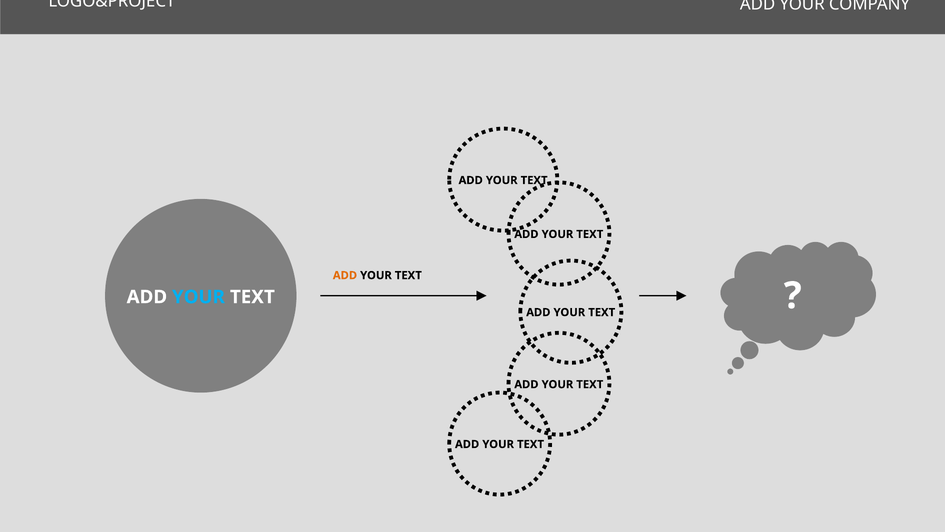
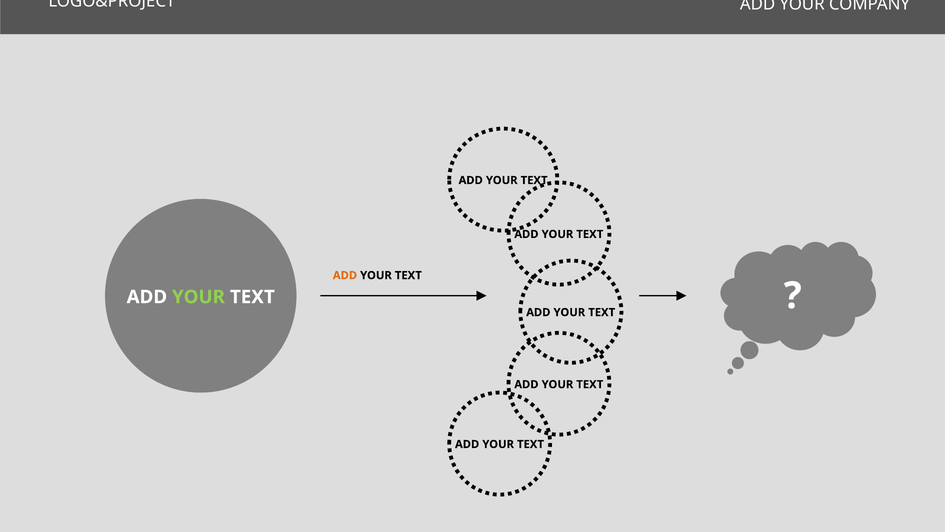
YOUR at (198, 297) colour: light blue -> light green
